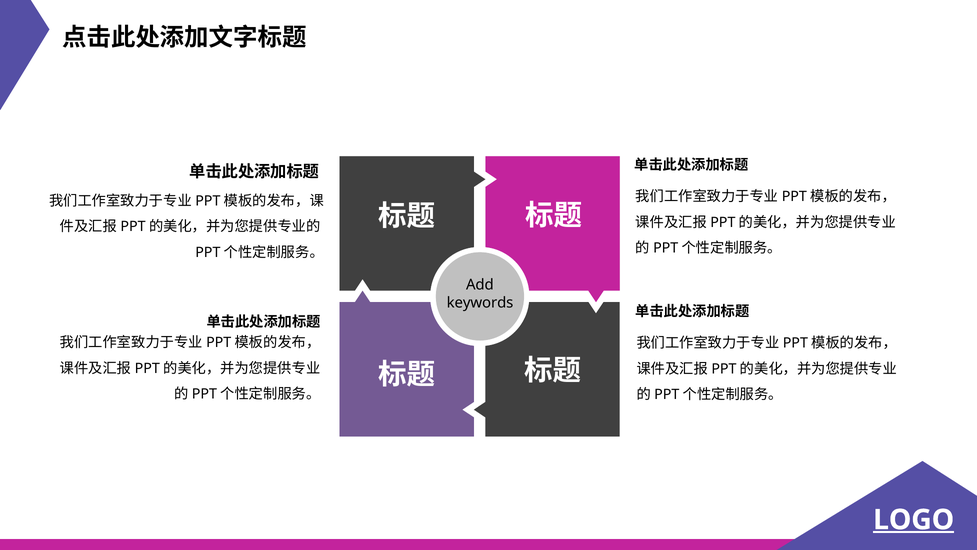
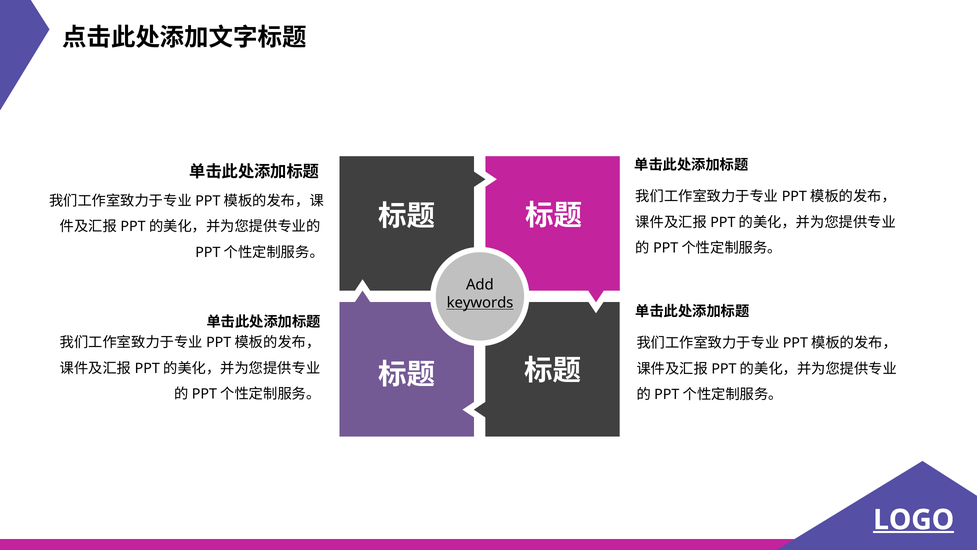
keywords underline: none -> present
